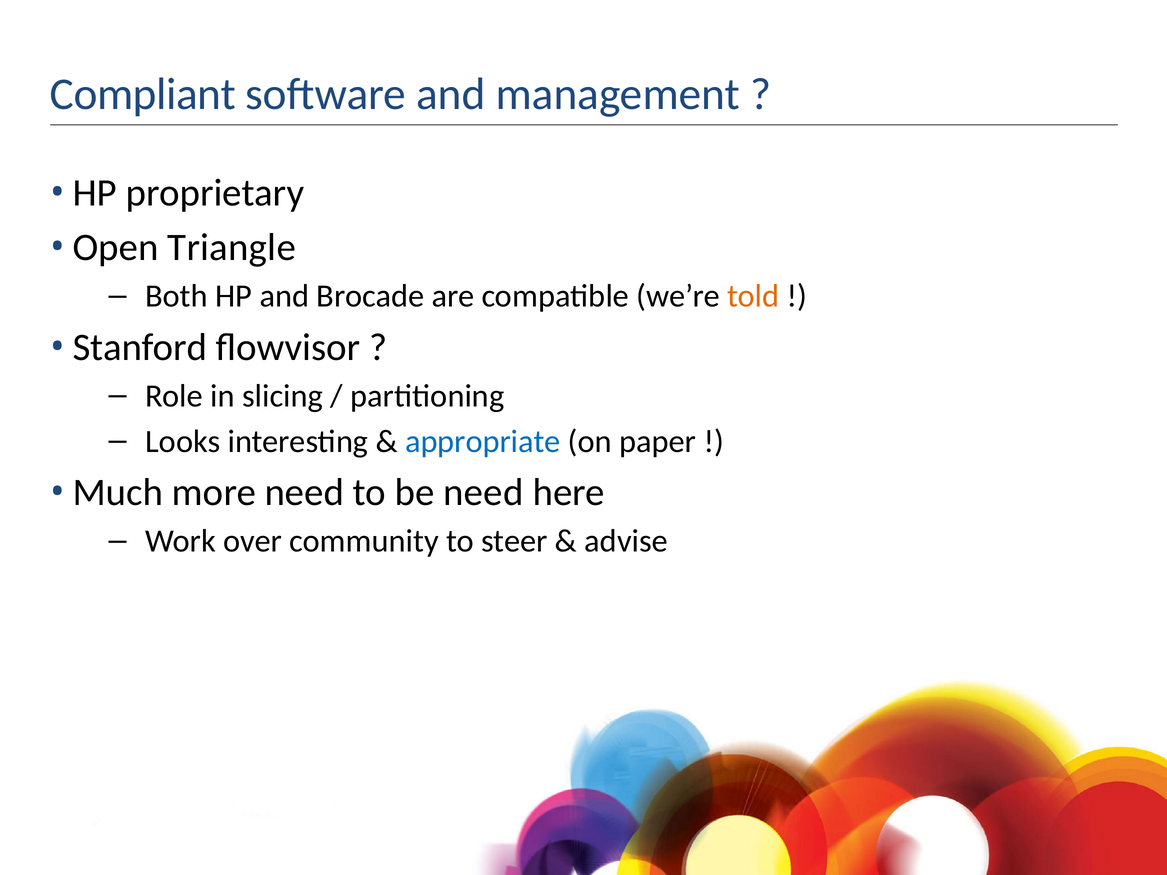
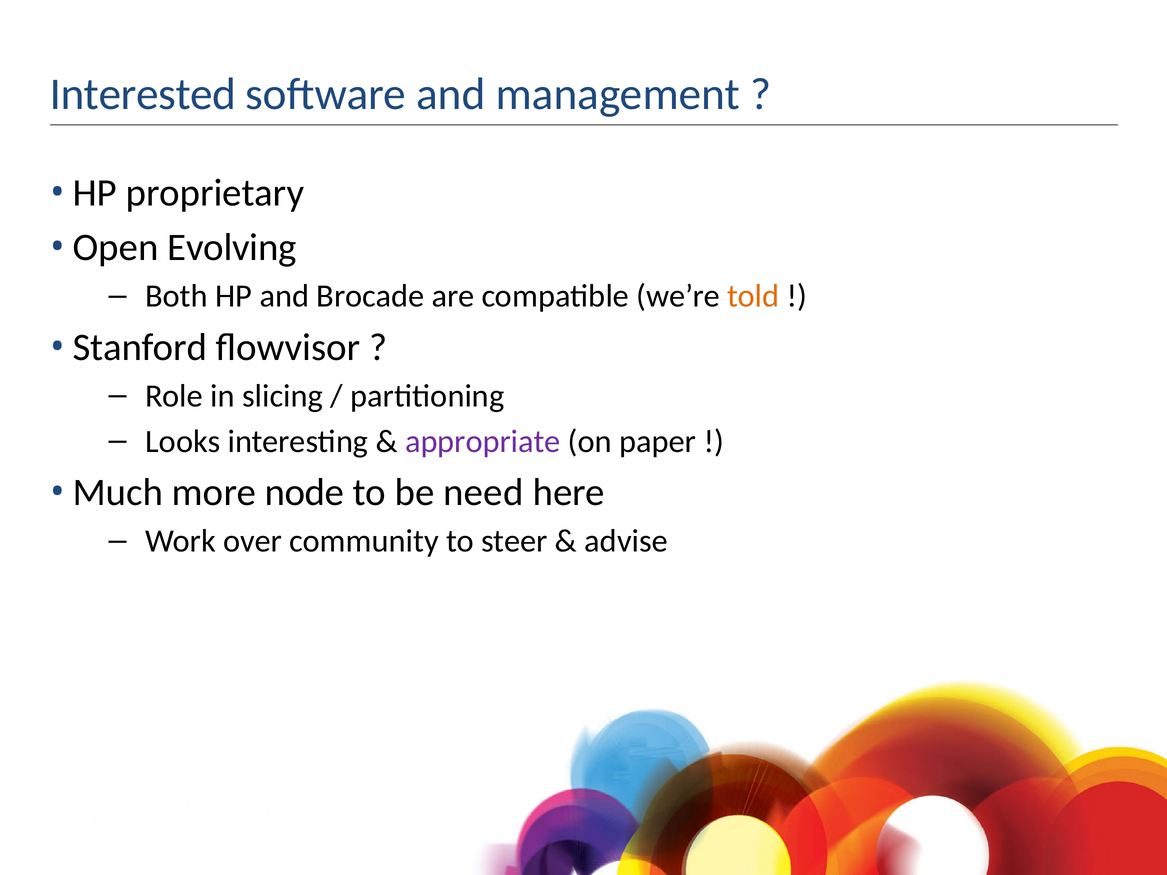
Compliant: Compliant -> Interested
Triangle: Triangle -> Evolving
appropriate colour: blue -> purple
more need: need -> node
